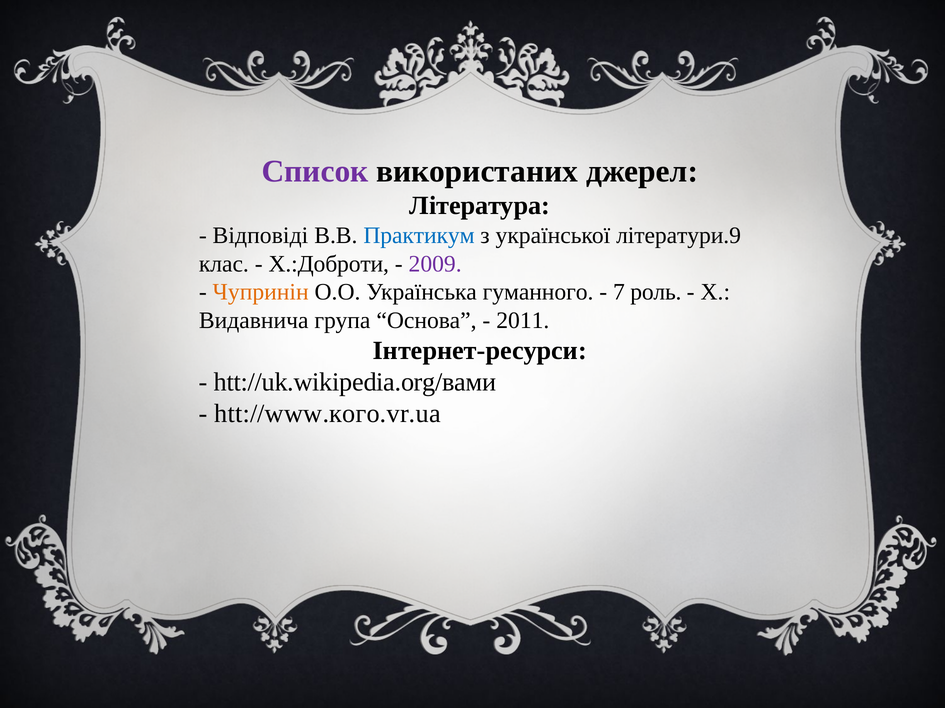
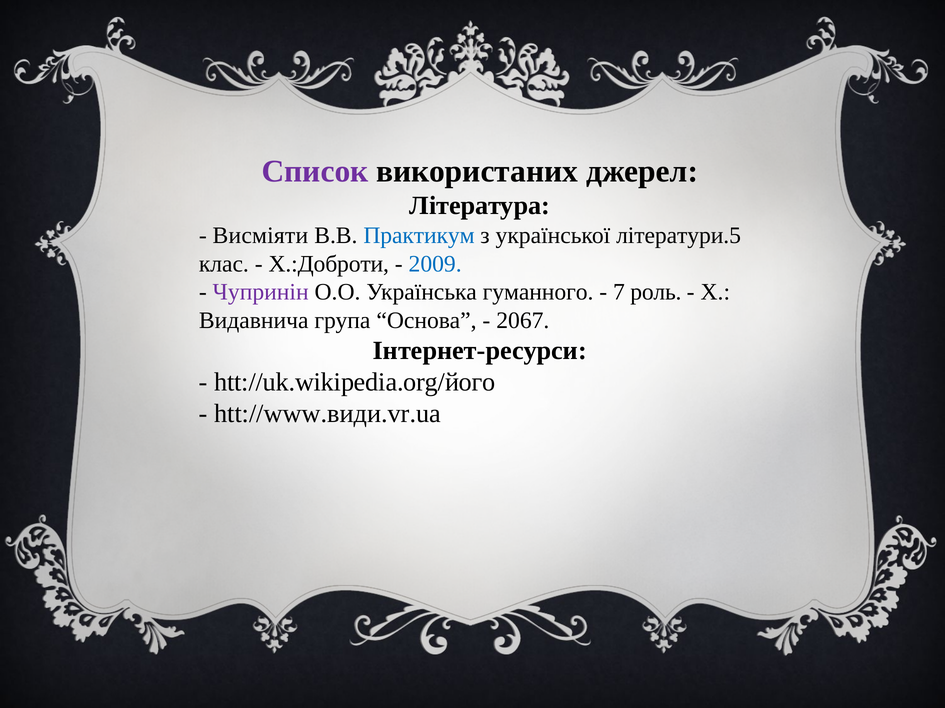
Відповіді: Відповіді -> Висміяти
літератури.9: літератури.9 -> літератури.5
2009 colour: purple -> blue
Чупринін colour: orange -> purple
2011: 2011 -> 2067
htt://uk.wikipedia.org/вами: htt://uk.wikipedia.org/вами -> htt://uk.wikipedia.org/його
htt://www.кого.vr.ua: htt://www.кого.vr.ua -> htt://www.види.vr.ua
